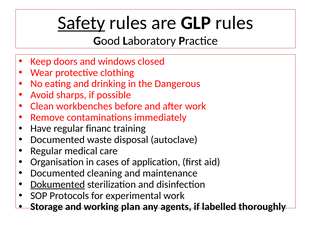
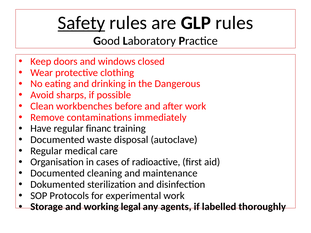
application: application -> radioactive
Dokumented underline: present -> none
plan: plan -> legal
